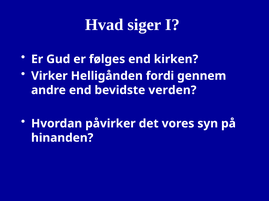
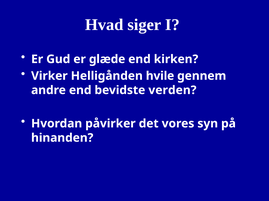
følges: følges -> glæde
fordi: fordi -> hvile
